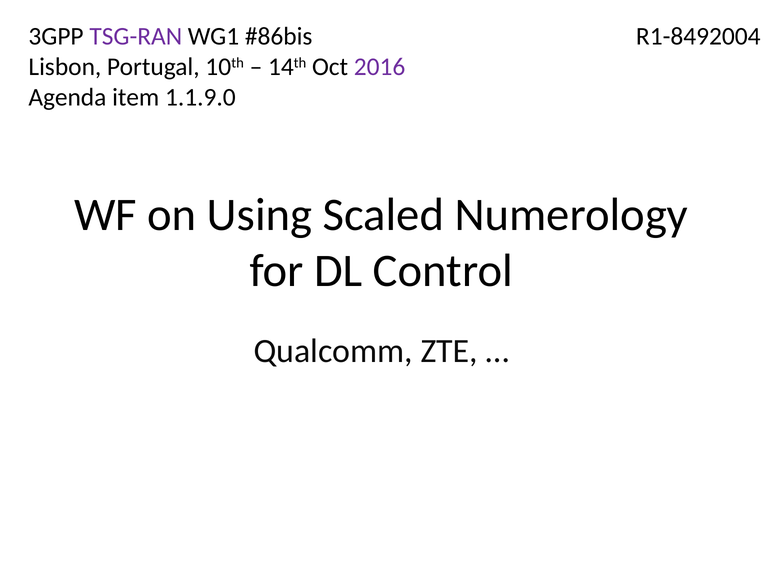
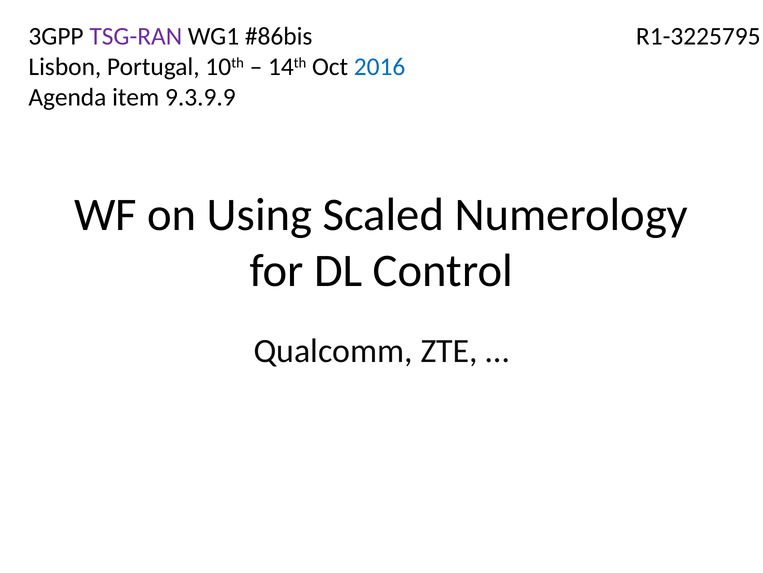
R1-8492004: R1-8492004 -> R1-3225795
2016 colour: purple -> blue
1.1.9.0: 1.1.9.0 -> 9.3.9.9
